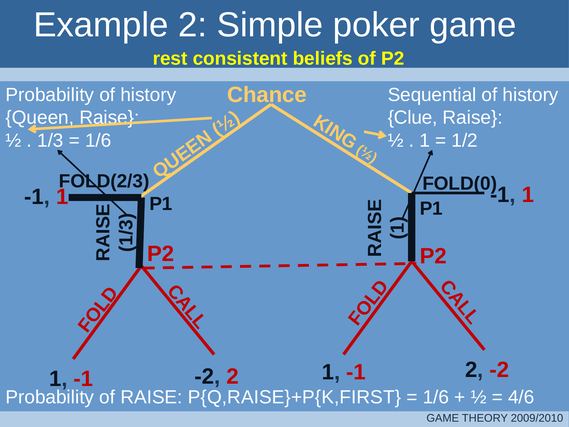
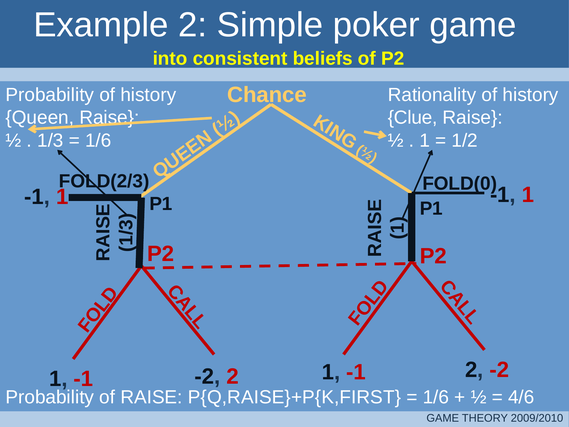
rest: rest -> into
Sequential: Sequential -> Rationality
